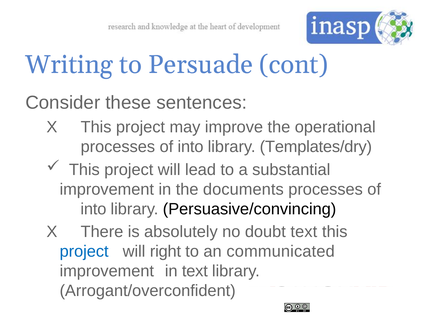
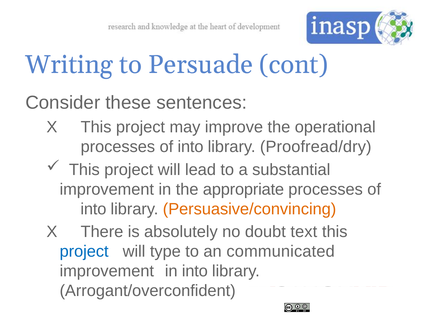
Templates/dry: Templates/dry -> Proofread/dry
documents: documents -> appropriate
Persuasive/convincing colour: black -> orange
right: right -> type
in text: text -> into
